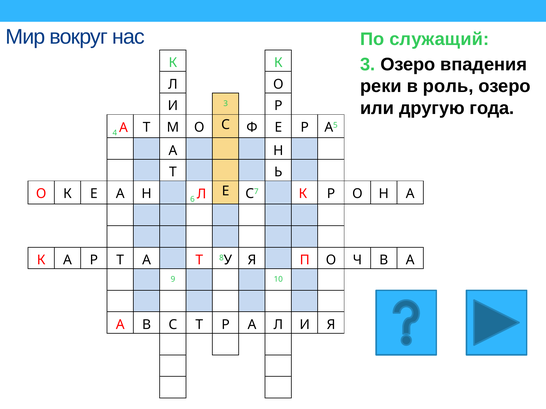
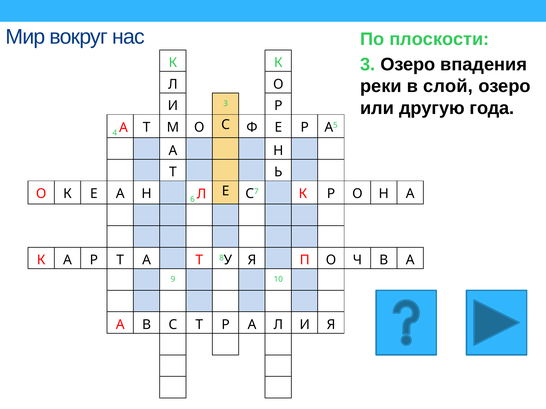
служащий: служащий -> плоскости
роль: роль -> слой
